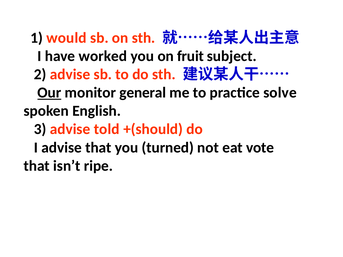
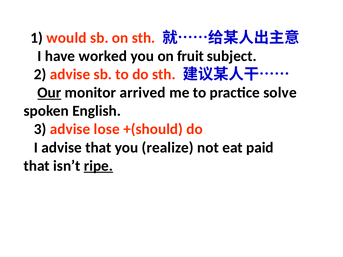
general: general -> arrived
told: told -> lose
turned: turned -> realize
vote: vote -> paid
ripe underline: none -> present
